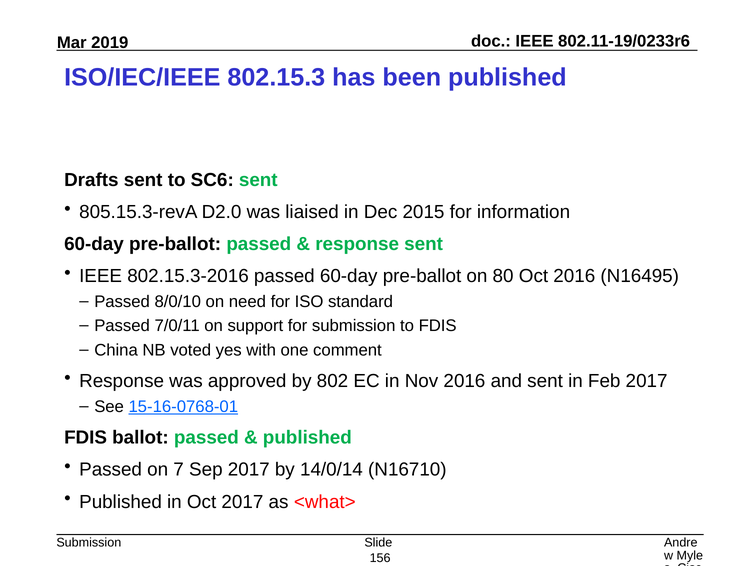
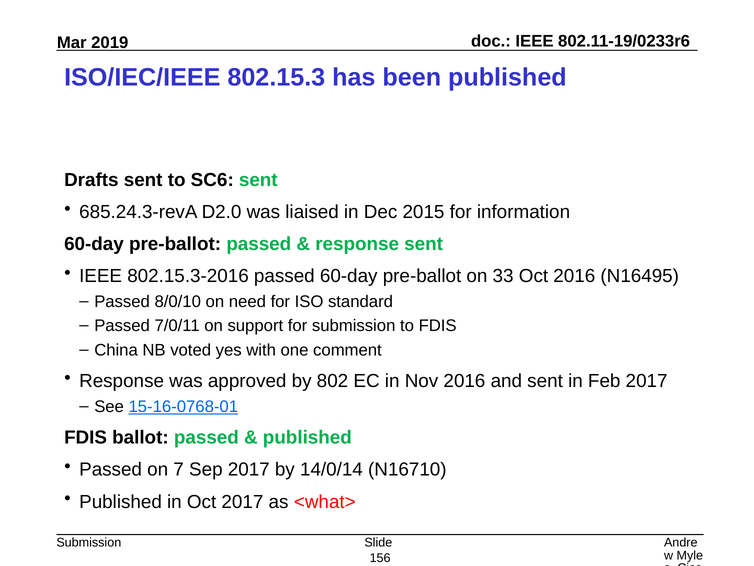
805.15.3-revA: 805.15.3-revA -> 685.24.3-revA
80: 80 -> 33
